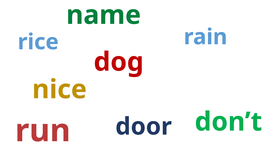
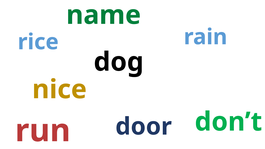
dog colour: red -> black
